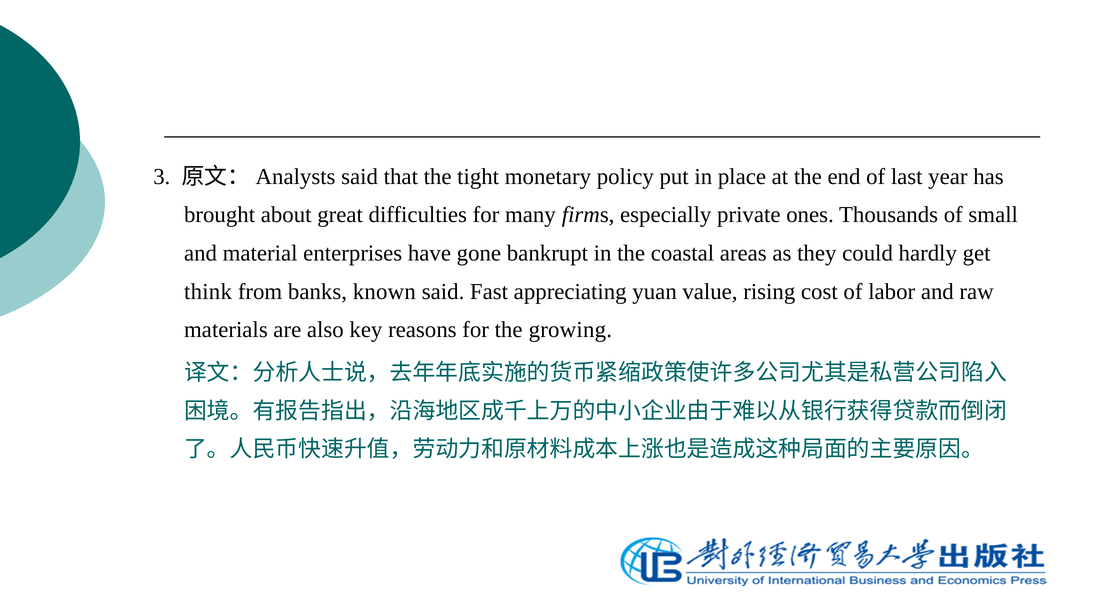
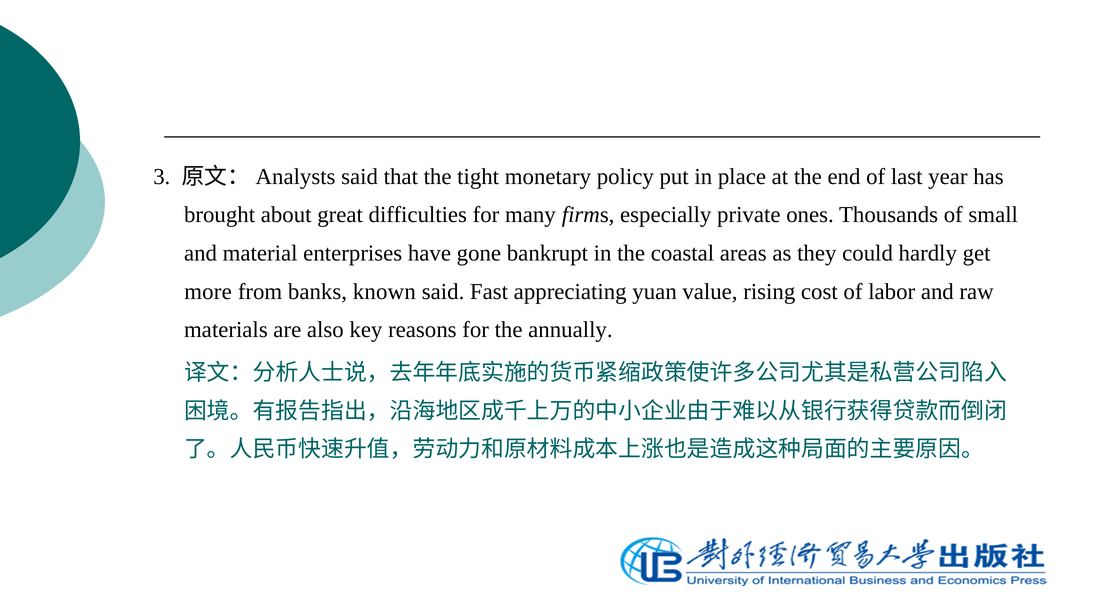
think: think -> more
growing: growing -> annually
